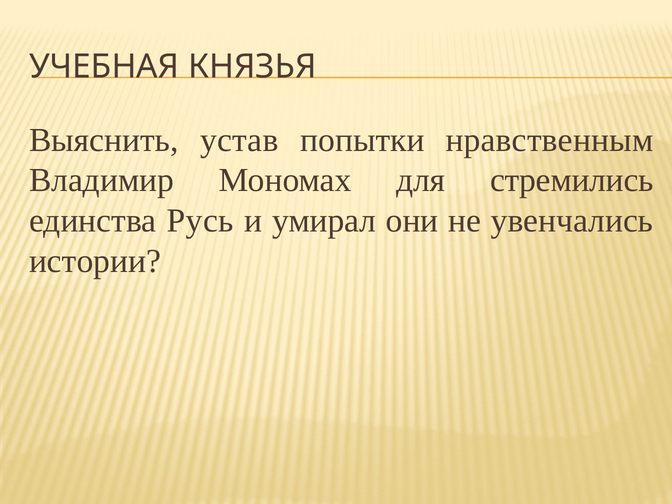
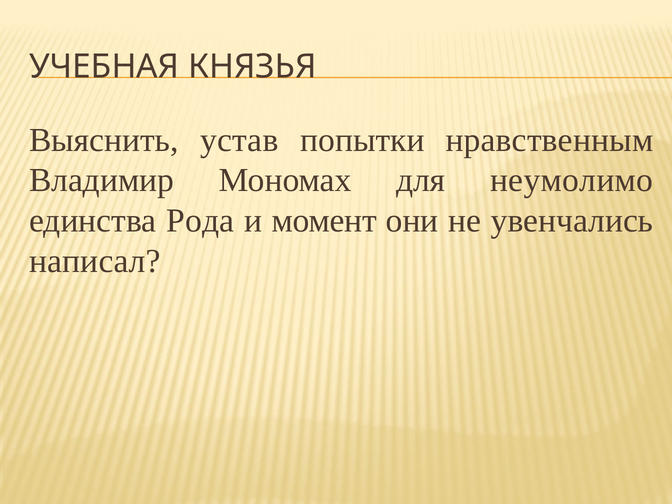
стремились: стремились -> неумолимо
Русь: Русь -> Рода
умирал: умирал -> момент
истории: истории -> написал
